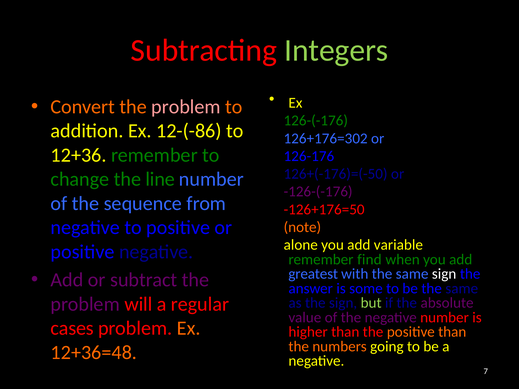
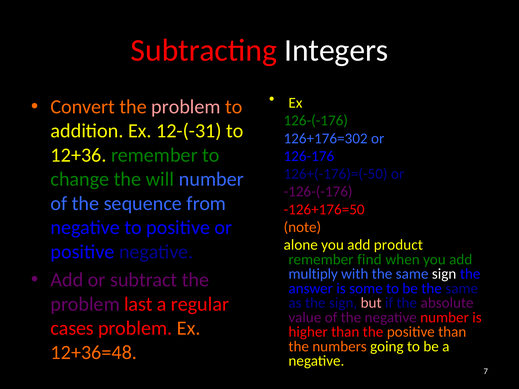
Integers colour: light green -> white
12-(-86: 12-(-86 -> 12-(-31
line: line -> will
variable: variable -> product
greatest: greatest -> multiply
will: will -> last
but colour: light green -> pink
